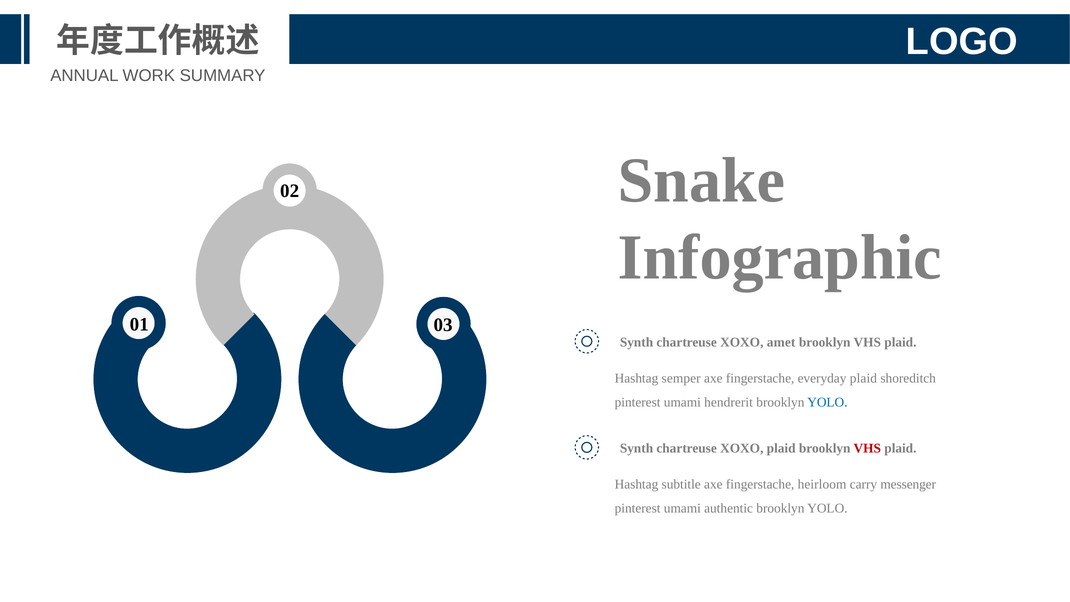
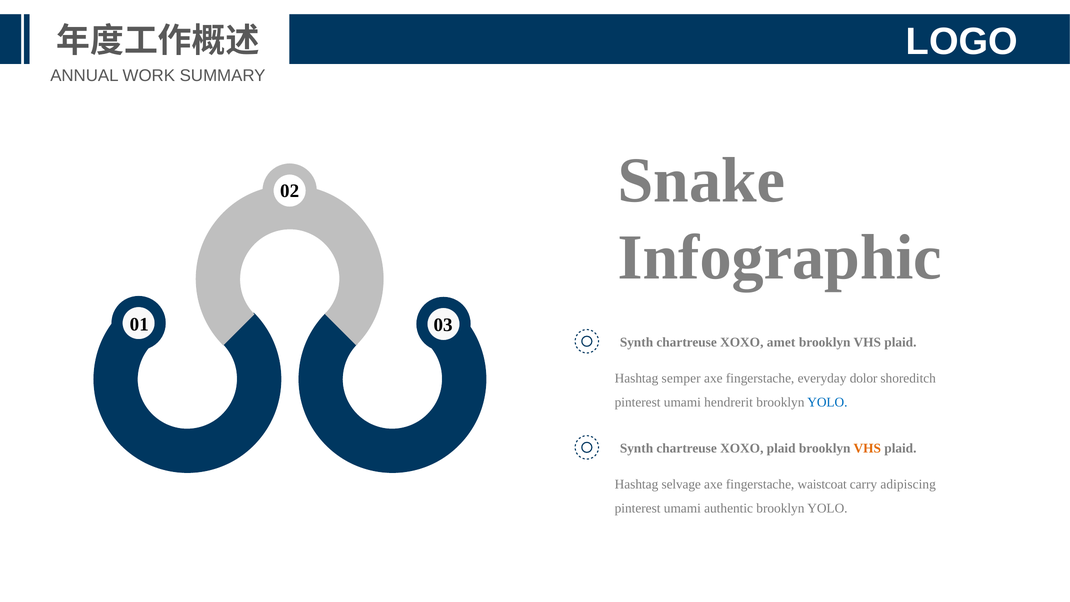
everyday plaid: plaid -> dolor
VHS at (867, 448) colour: red -> orange
subtitle: subtitle -> selvage
heirloom: heirloom -> waistcoat
messenger: messenger -> adipiscing
